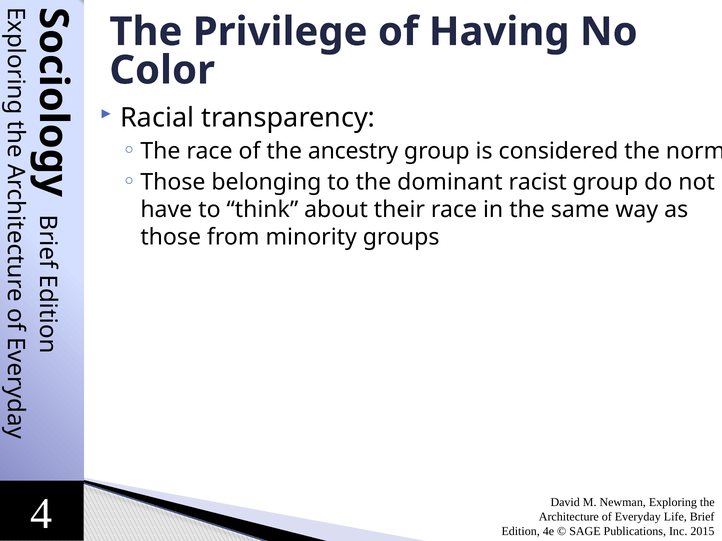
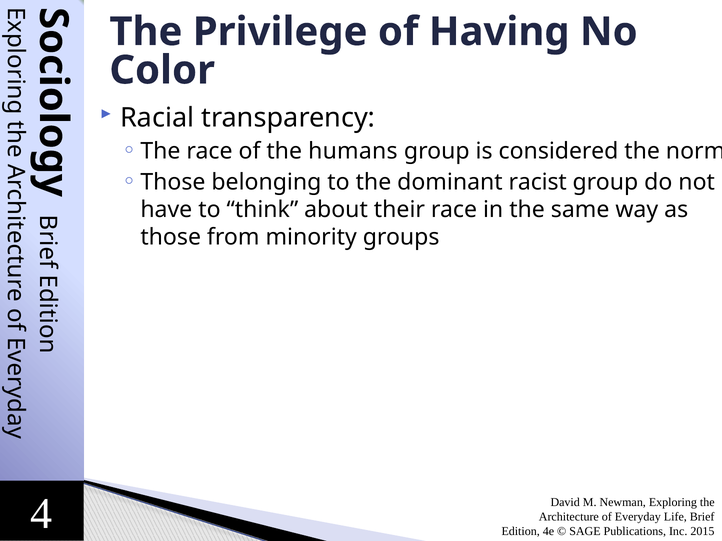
ancestry: ancestry -> humans
